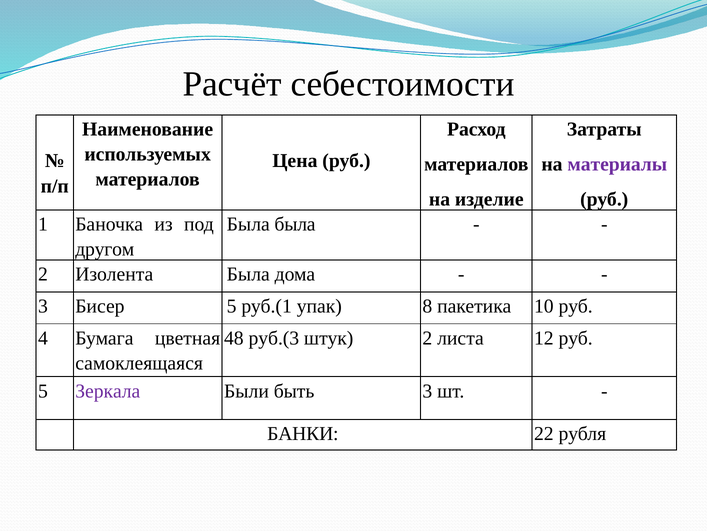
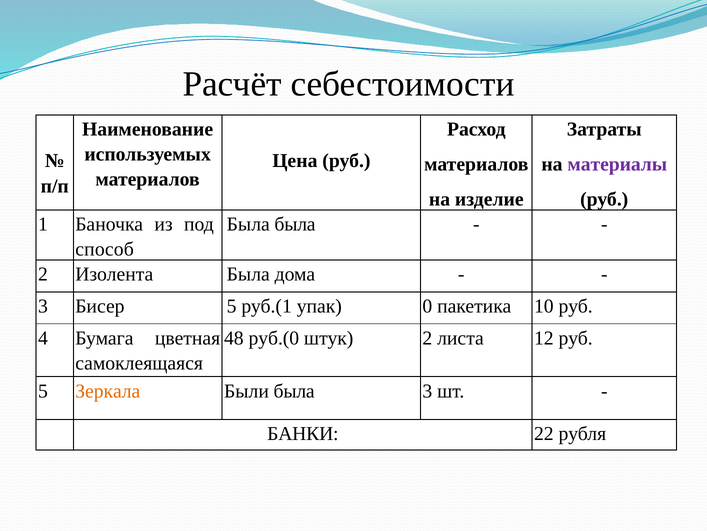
другом: другом -> способ
8: 8 -> 0
руб.(3: руб.(3 -> руб.(0
Зеркала colour: purple -> orange
Были быть: быть -> была
